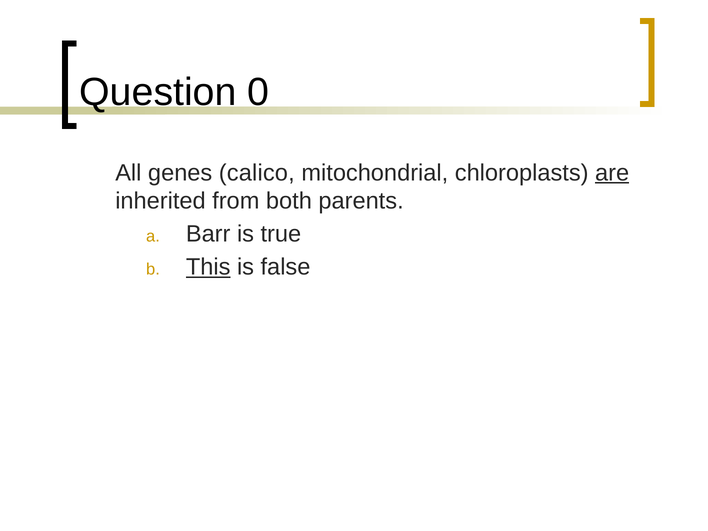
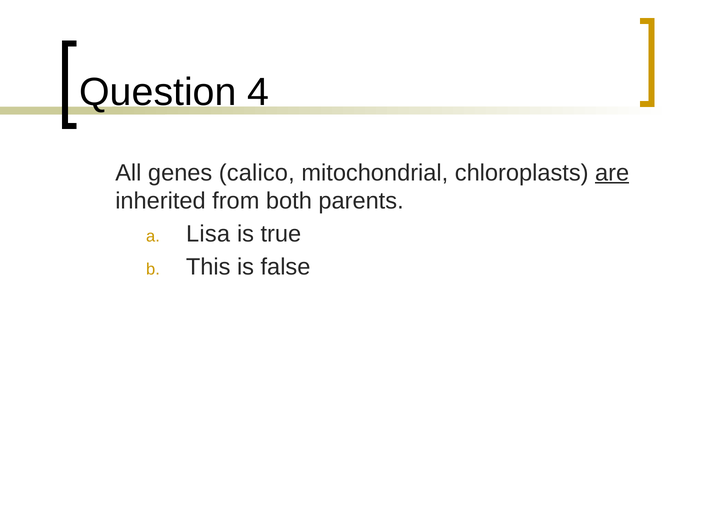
0: 0 -> 4
Barr: Barr -> Lisa
This underline: present -> none
